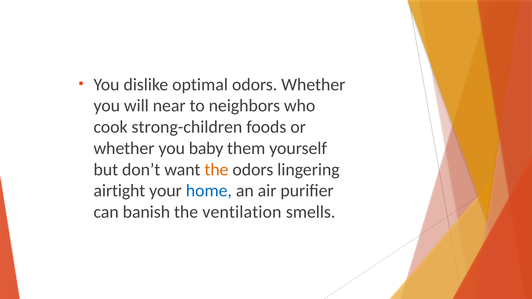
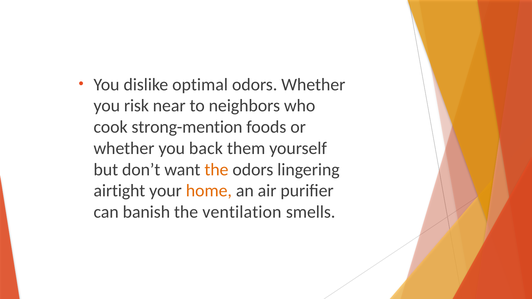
will: will -> risk
strong-children: strong-children -> strong-mention
baby: baby -> back
home colour: blue -> orange
